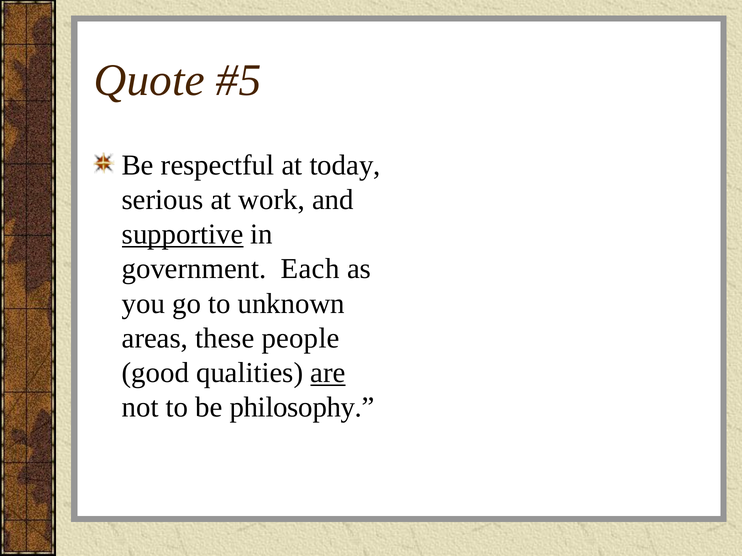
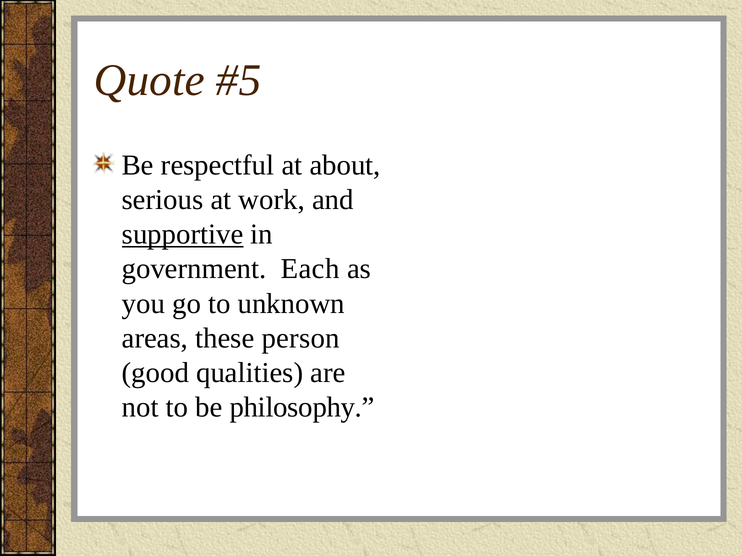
today: today -> about
people: people -> person
are underline: present -> none
